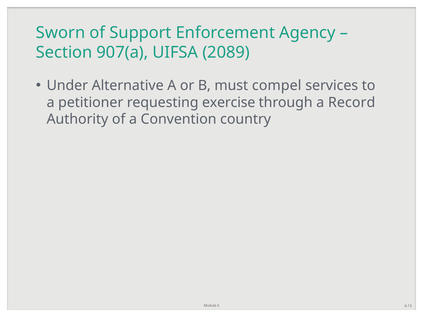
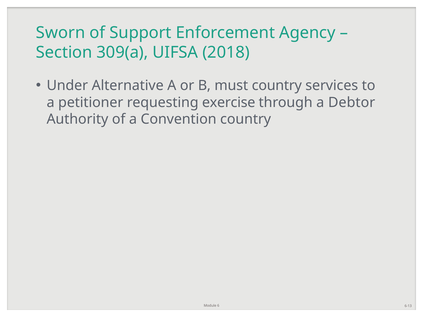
907(a: 907(a -> 309(a
2089: 2089 -> 2018
must compel: compel -> country
Record: Record -> Debtor
